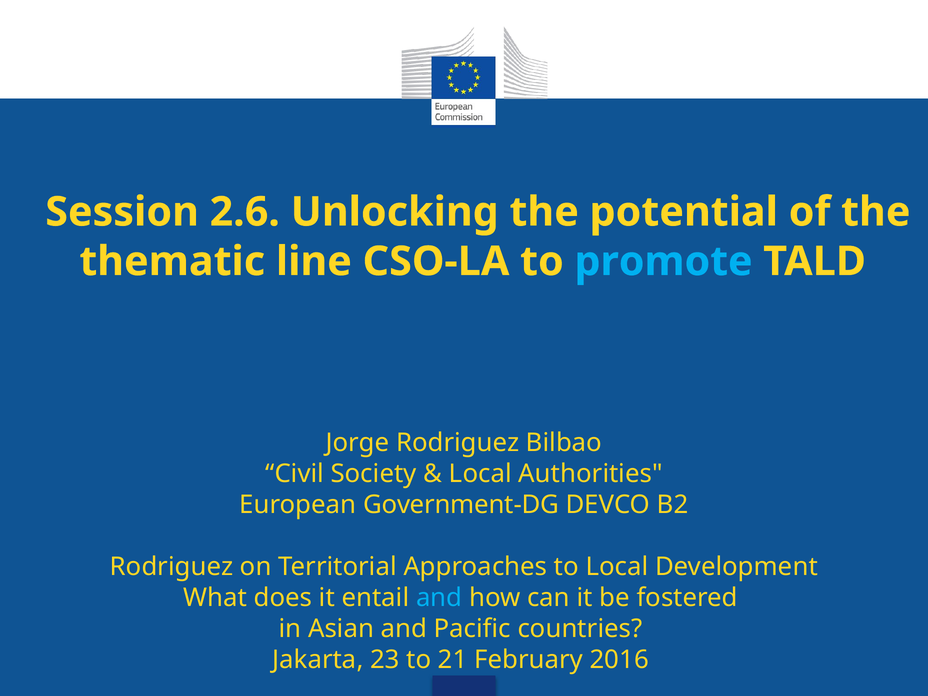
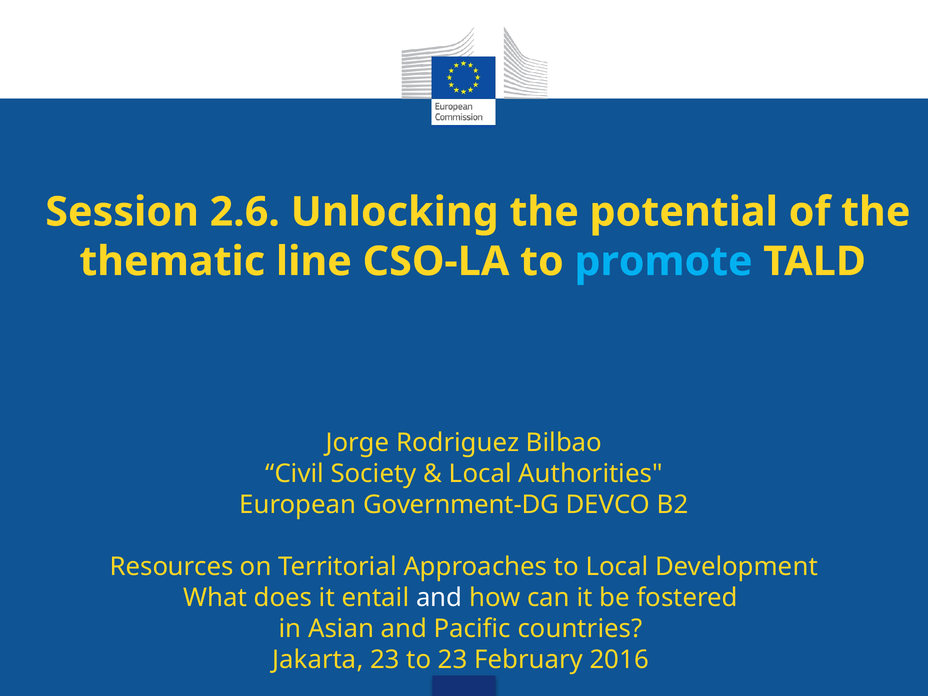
Rodriguez at (172, 567): Rodriguez -> Resources
and at (439, 598) colour: light blue -> white
to 21: 21 -> 23
